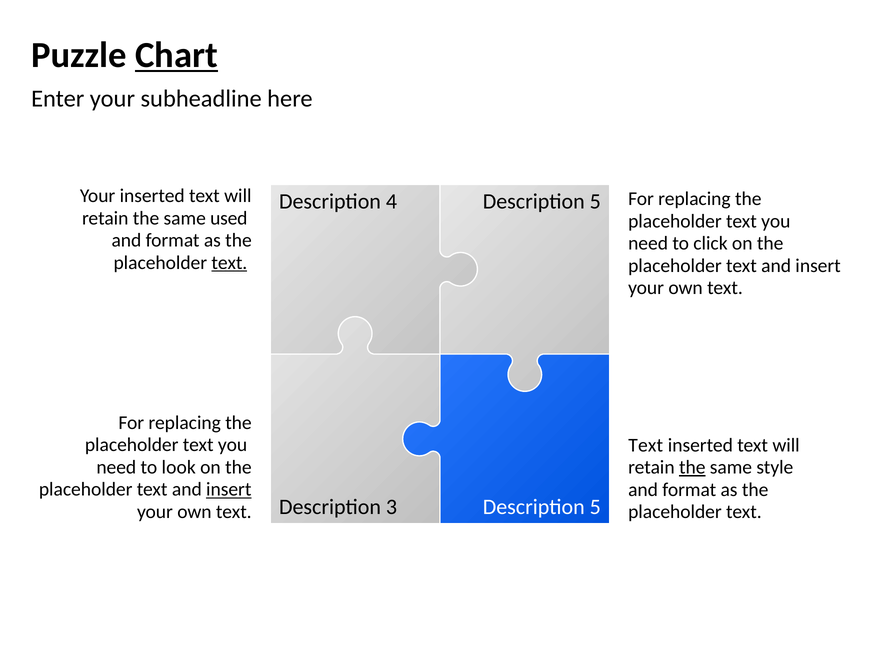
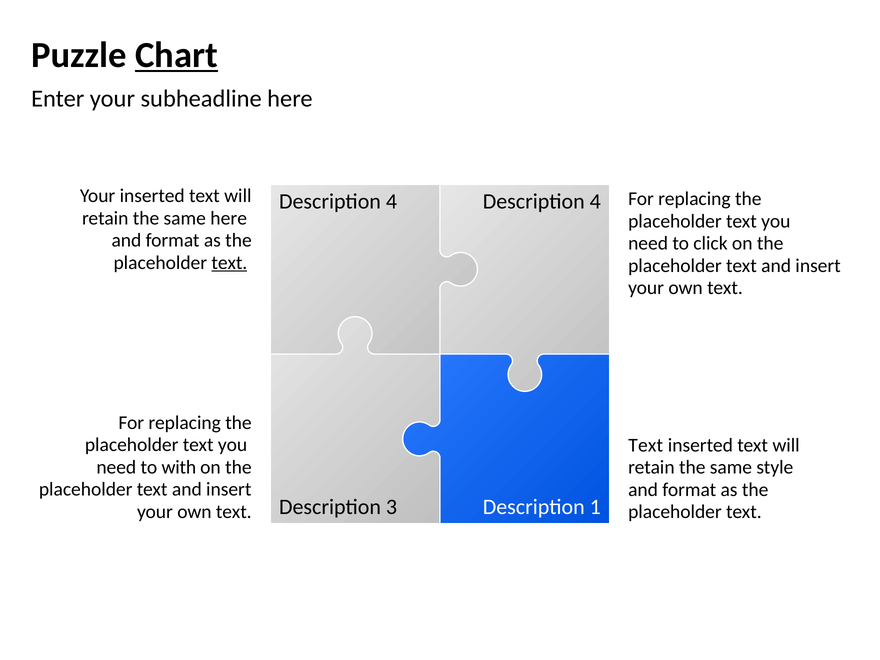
5 at (595, 202): 5 -> 4
same used: used -> here
look: look -> with
the at (692, 467) underline: present -> none
insert at (229, 489) underline: present -> none
5 at (595, 507): 5 -> 1
